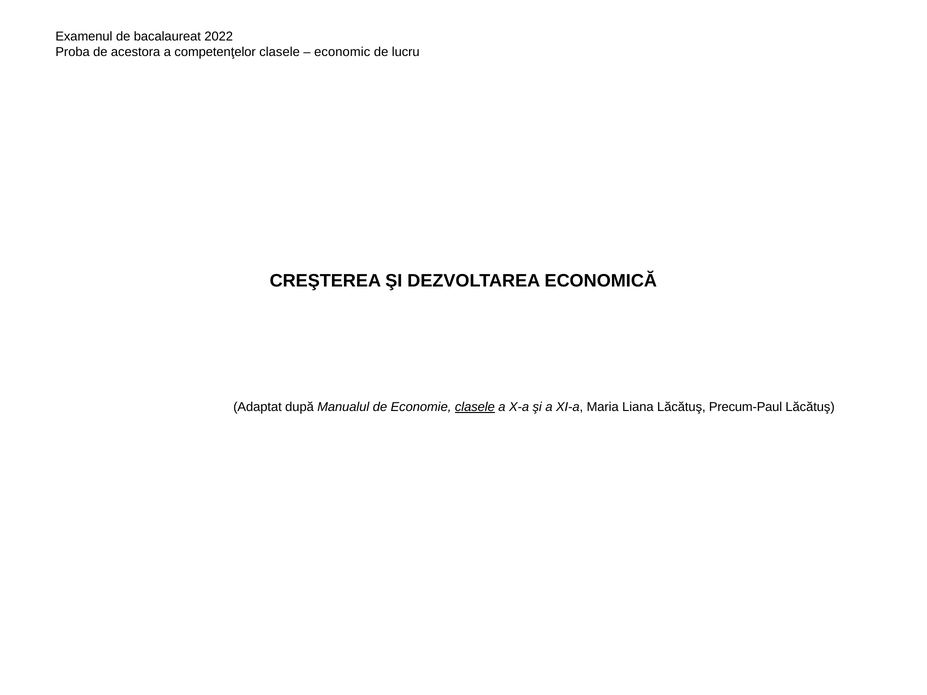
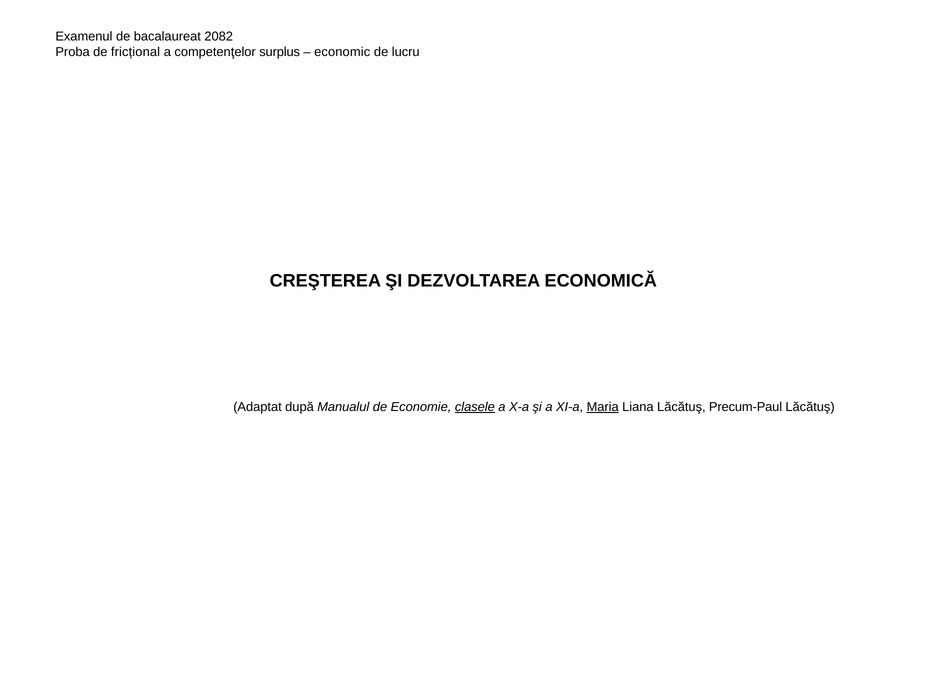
2022: 2022 -> 2082
acestora: acestora -> fricțional
competenţelor clasele: clasele -> surplus
Maria underline: none -> present
